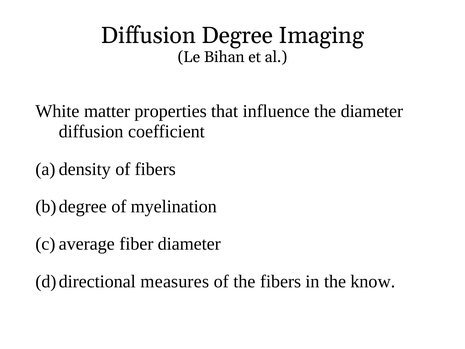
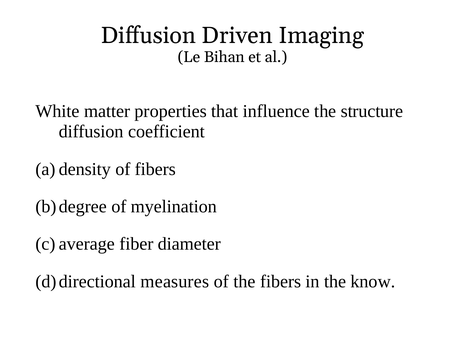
Degree: Degree -> Driven
the diameter: diameter -> structure
